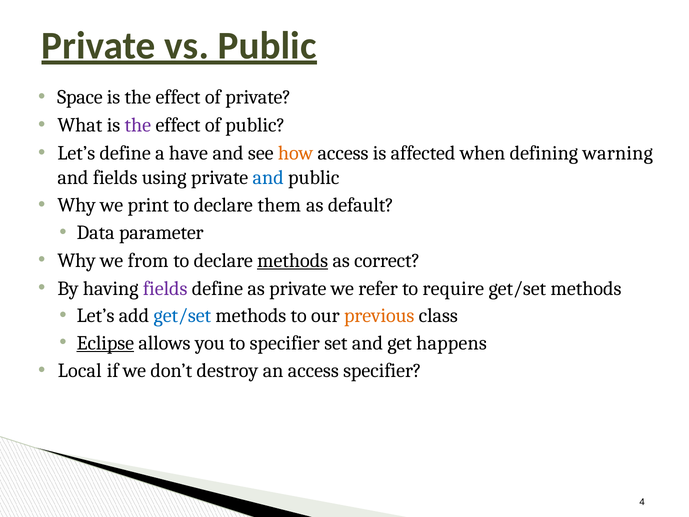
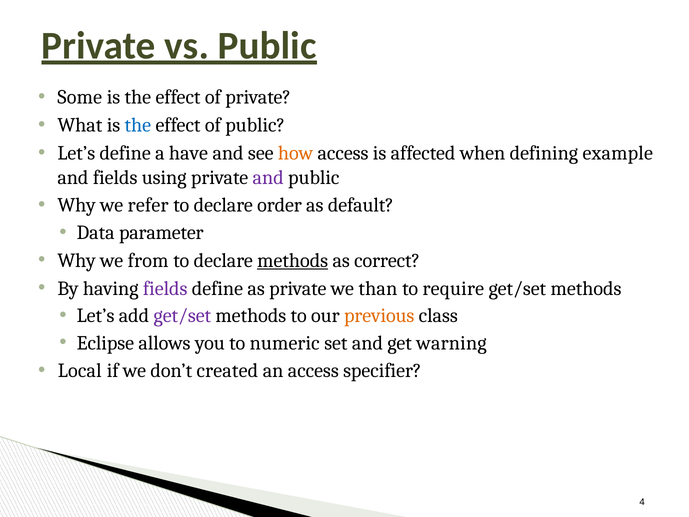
Space: Space -> Some
the at (138, 125) colour: purple -> blue
warning: warning -> example
and at (268, 177) colour: blue -> purple
print: print -> refer
them: them -> order
refer: refer -> than
get/set at (182, 316) colour: blue -> purple
Eclipse underline: present -> none
to specifier: specifier -> numeric
happens: happens -> warning
destroy: destroy -> created
